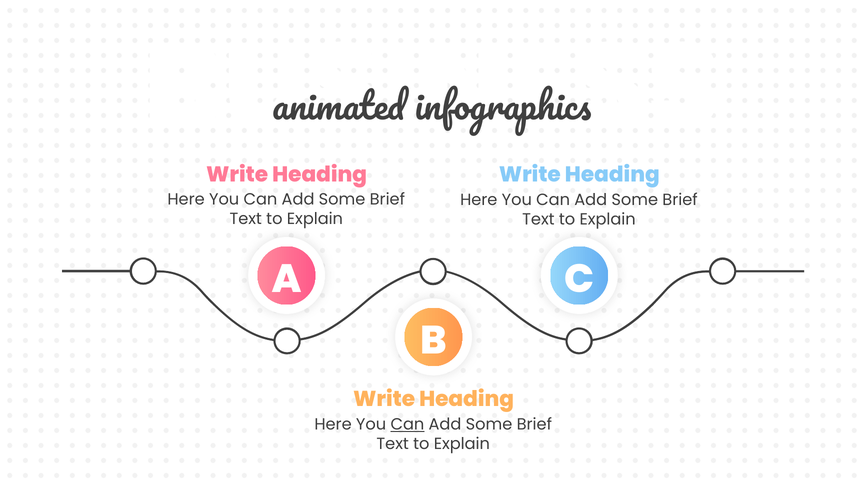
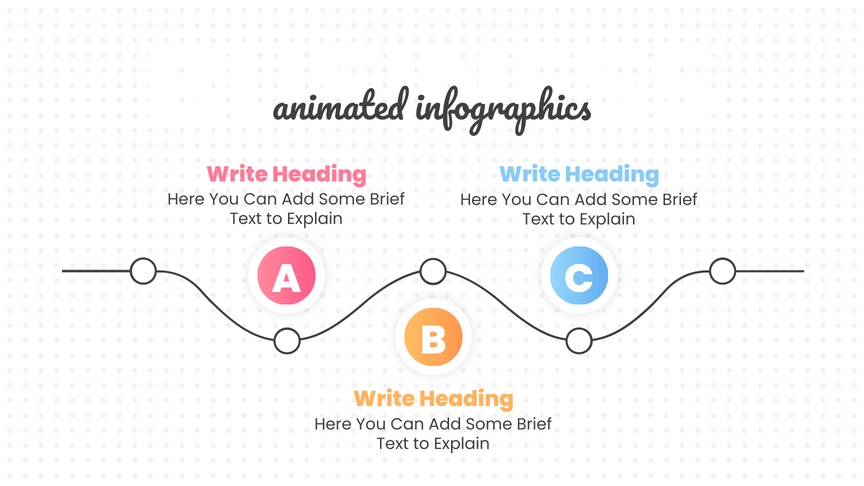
Can at (407, 424) underline: present -> none
